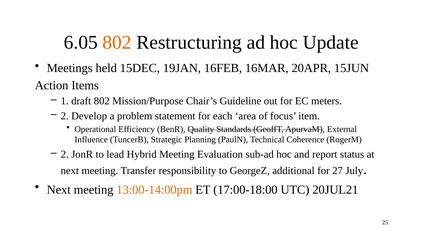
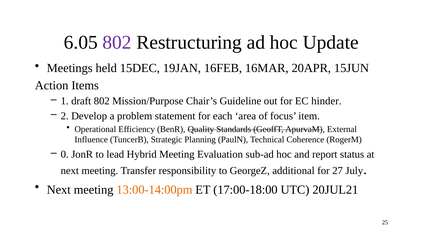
802 at (117, 42) colour: orange -> purple
meters: meters -> hinder
2 at (65, 154): 2 -> 0
